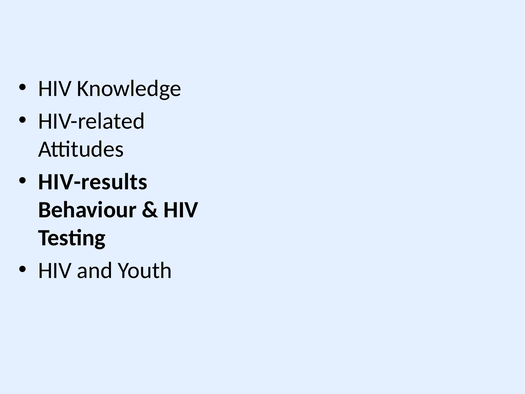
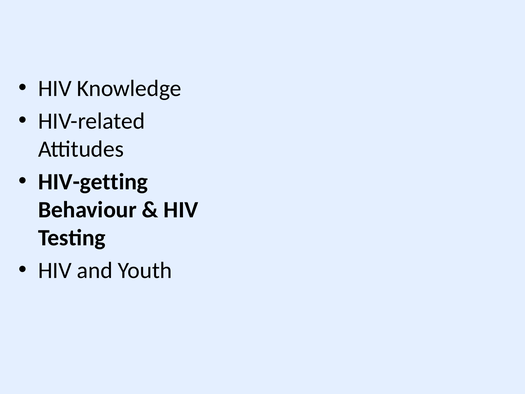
HIV-results: HIV-results -> HIV-getting
